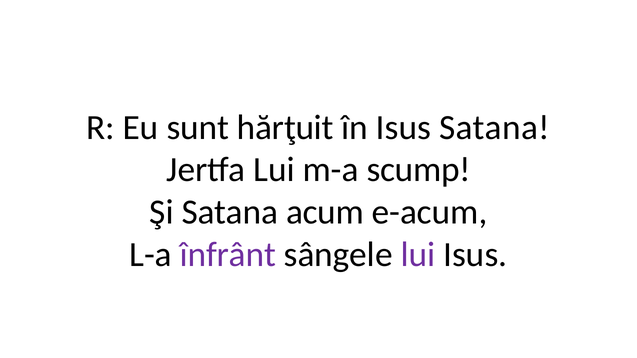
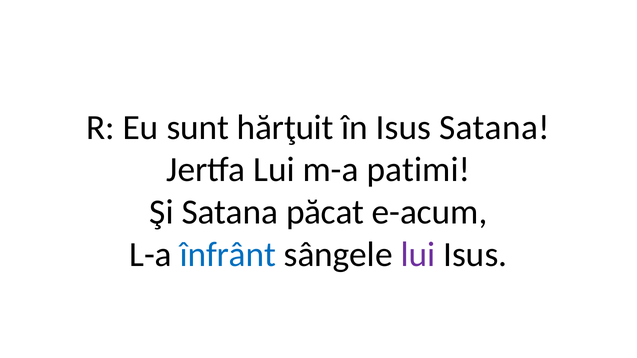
scump: scump -> patimi
acum: acum -> păcat
înfrânt colour: purple -> blue
